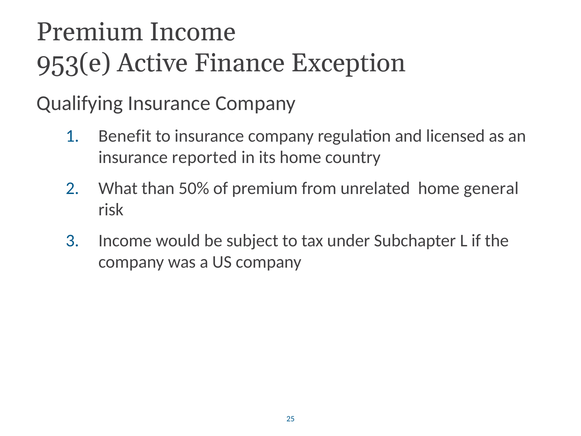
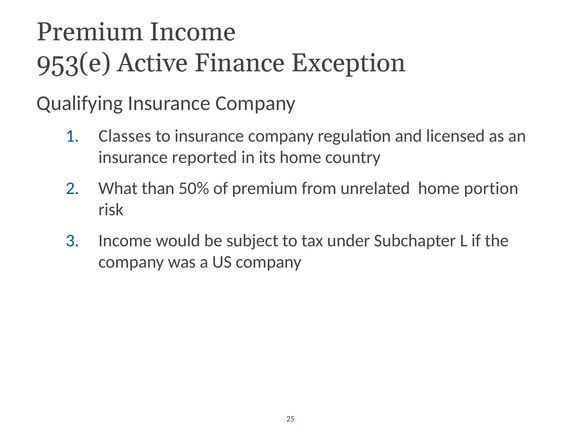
Benefit: Benefit -> Classes
general: general -> portion
